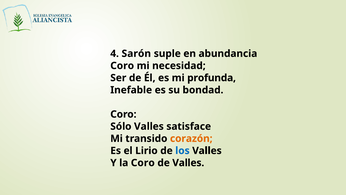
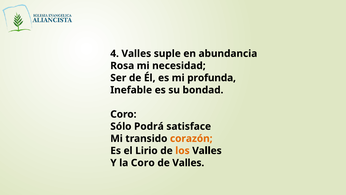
4 Sarón: Sarón -> Valles
Coro at (122, 66): Coro -> Rosa
Sólo Valles: Valles -> Podrá
los colour: blue -> orange
